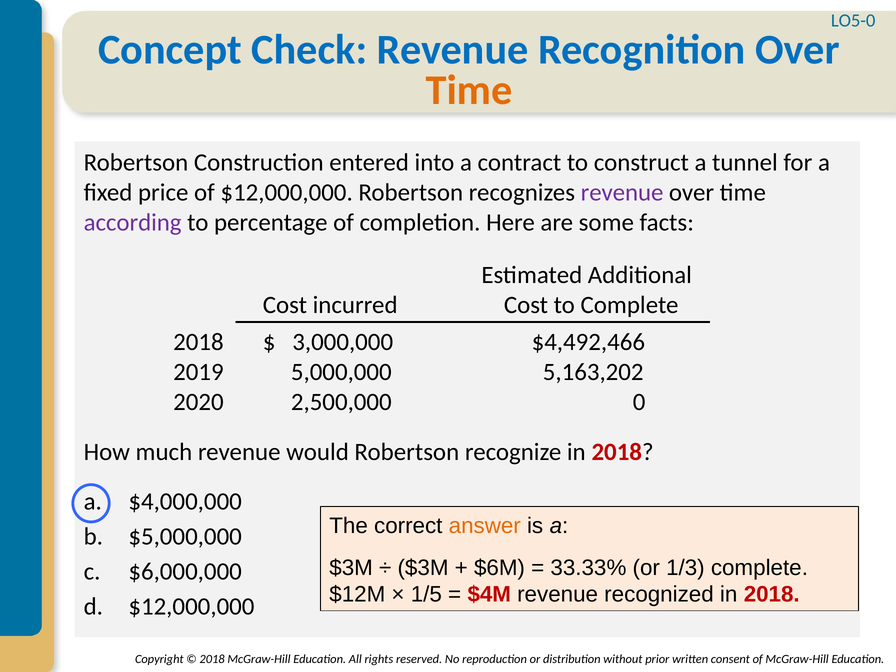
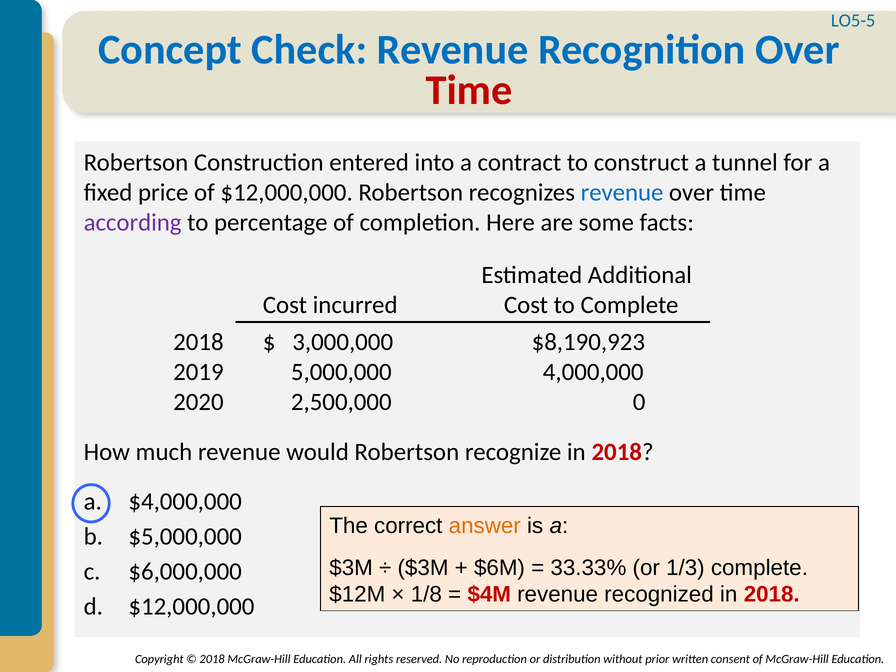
LO5-0: LO5-0 -> LO5-5
Time at (469, 90) colour: orange -> red
revenue at (622, 193) colour: purple -> blue
$4,492,466: $4,492,466 -> $8,190,923
5,163,202: 5,163,202 -> 4,000,000
1/5: 1/5 -> 1/8
